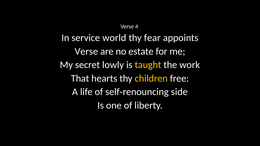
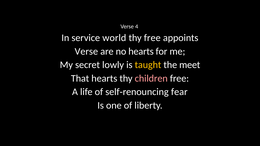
thy fear: fear -> free
no estate: estate -> hearts
work: work -> meet
children colour: yellow -> pink
side: side -> fear
